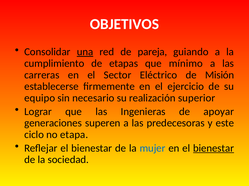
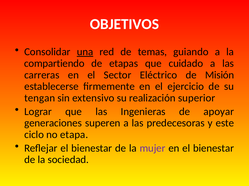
pareja: pareja -> temas
cumplimiento: cumplimiento -> compartiendo
mínimo: mínimo -> cuidado
equipo: equipo -> tengan
necesario: necesario -> extensivo
mujer colour: blue -> purple
bienestar at (214, 149) underline: present -> none
